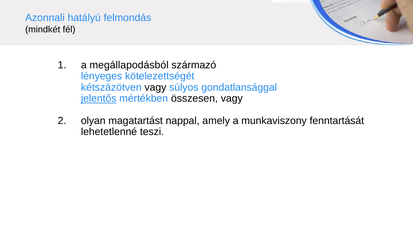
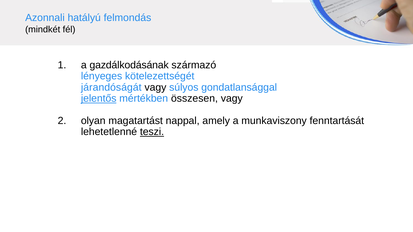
megállapodásból: megállapodásból -> gazdálkodásának
kétszázötven: kétszázötven -> járandóságát
teszi underline: none -> present
